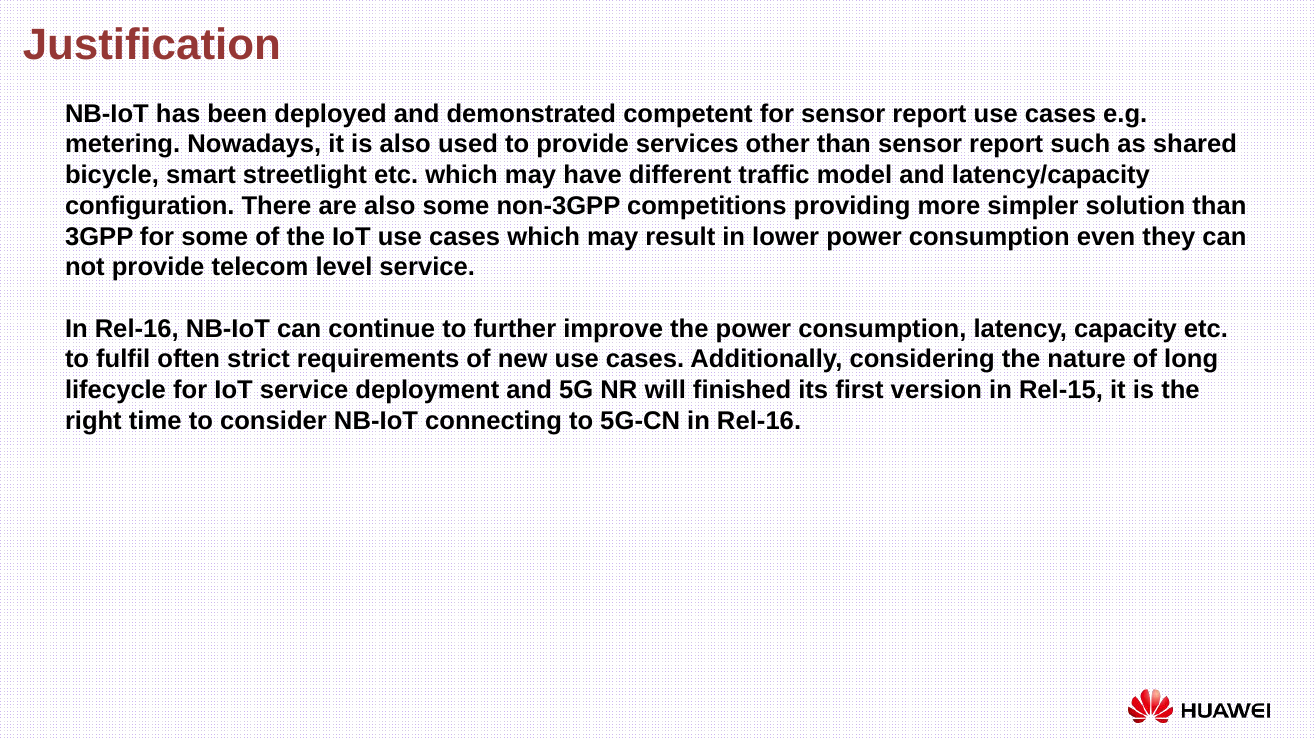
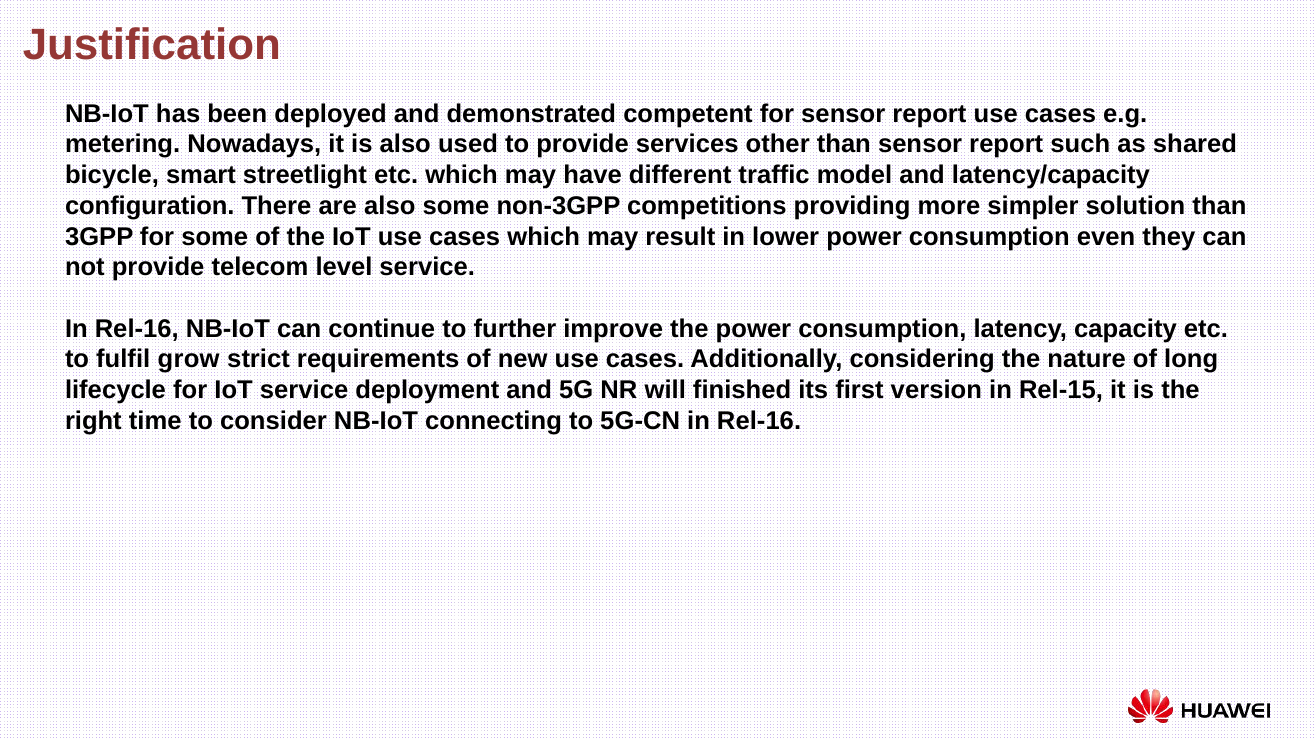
often: often -> grow
